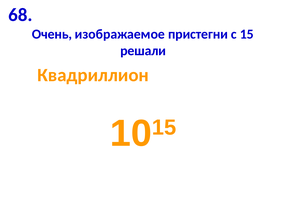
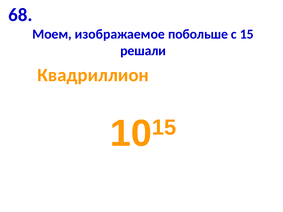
Очень: Очень -> Моем
пристегни: пристегни -> побольше
